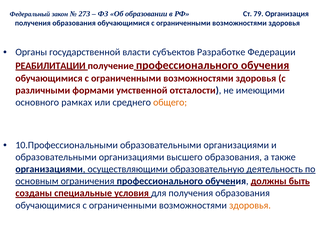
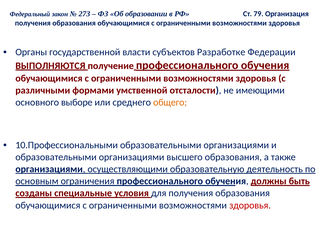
РЕАБИЛИТАЦИИ: РЕАБИЛИТАЦИИ -> ВЫПОЛНЯЮТСЯ
рамках: рамках -> выборе
здоровья at (250, 205) colour: orange -> red
